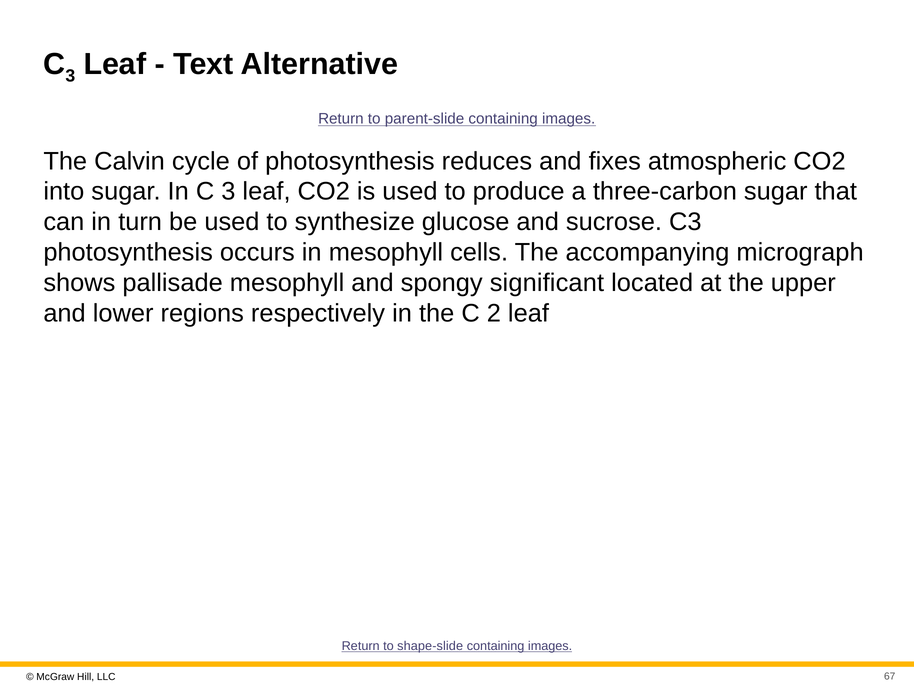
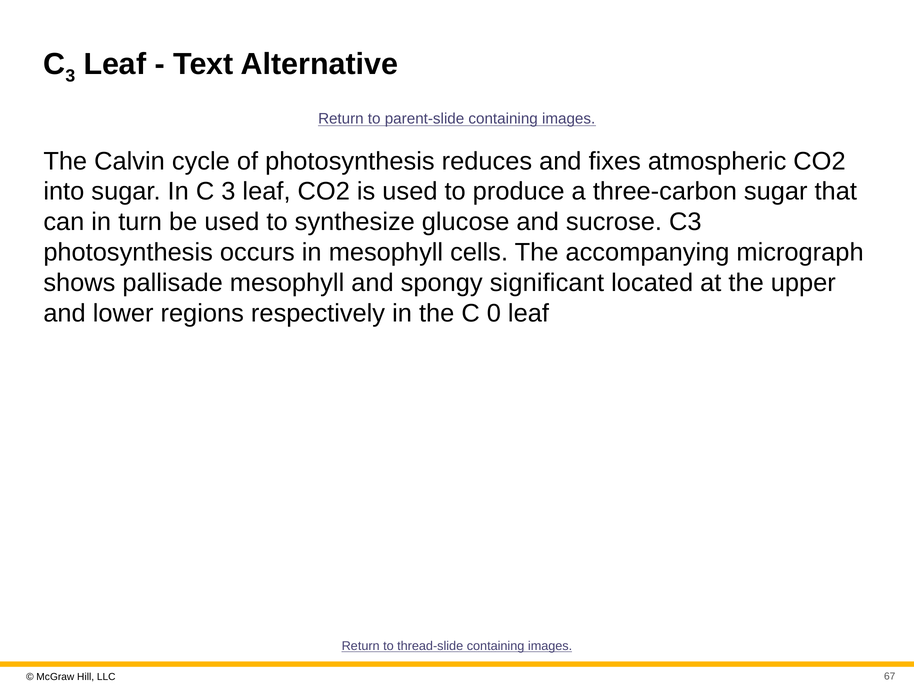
2: 2 -> 0
shape-slide: shape-slide -> thread-slide
